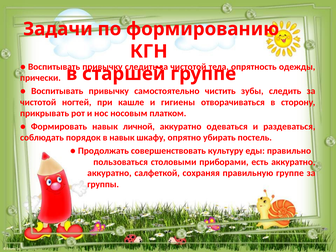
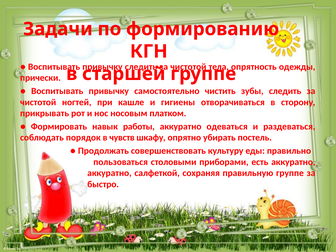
личной: личной -> работы
в навык: навык -> чувств
группы: группы -> быстро
